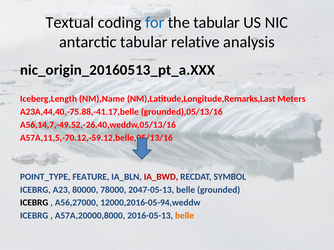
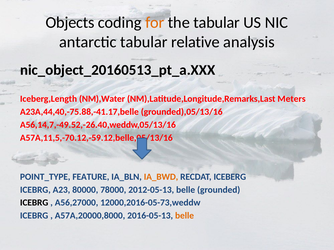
Textual: Textual -> Objects
for colour: blue -> orange
nic_origin_20160513_pt_a.XXX: nic_origin_20160513_pt_a.XXX -> nic_object_20160513_pt_a.XXX
NM),Name: NM),Name -> NM),Water
IA_BWD colour: red -> orange
SYMBOL: SYMBOL -> ICEBERG
2047-05-13: 2047-05-13 -> 2012-05-13
12000,2016-05-94,weddw: 12000,2016-05-94,weddw -> 12000,2016-05-73,weddw
